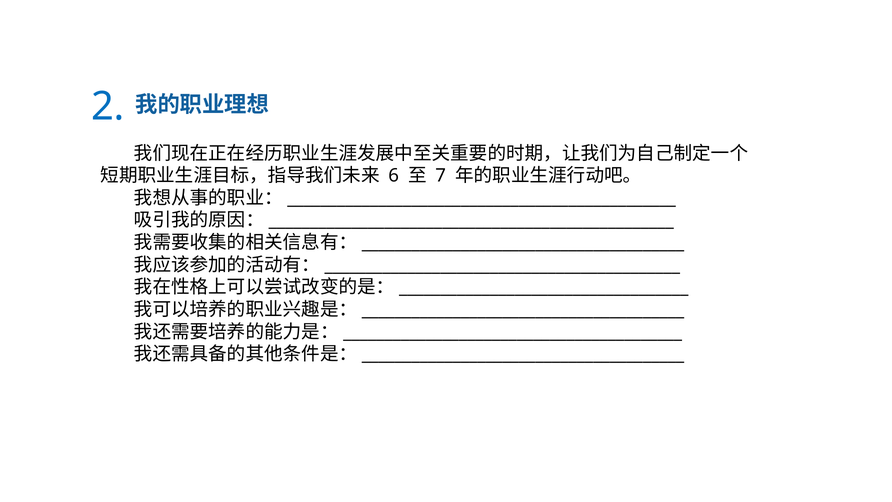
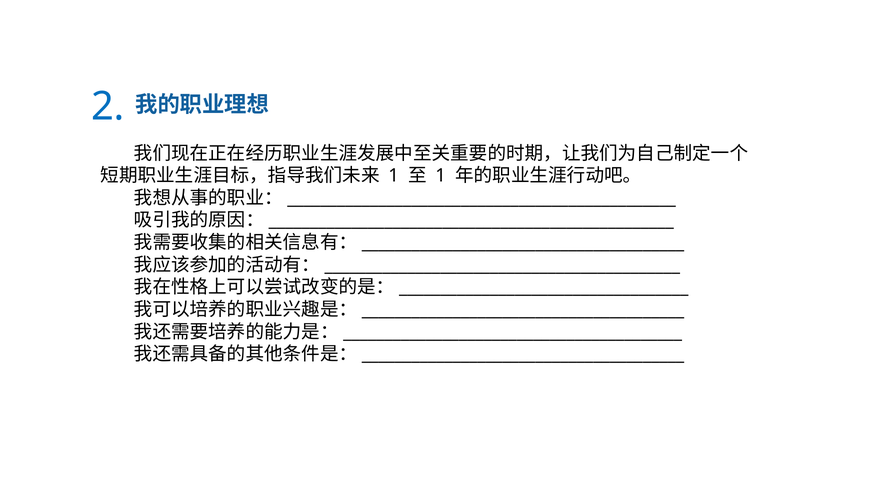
6 at (394, 176): 6 -> 1
7 at (441, 176): 7 -> 1
